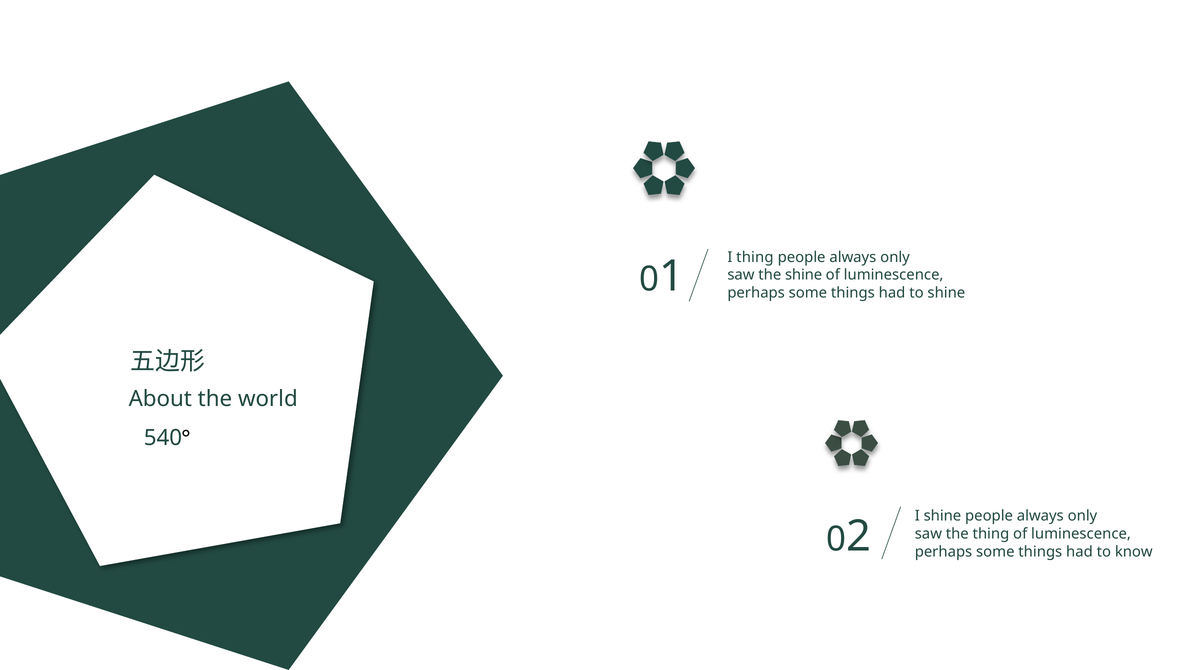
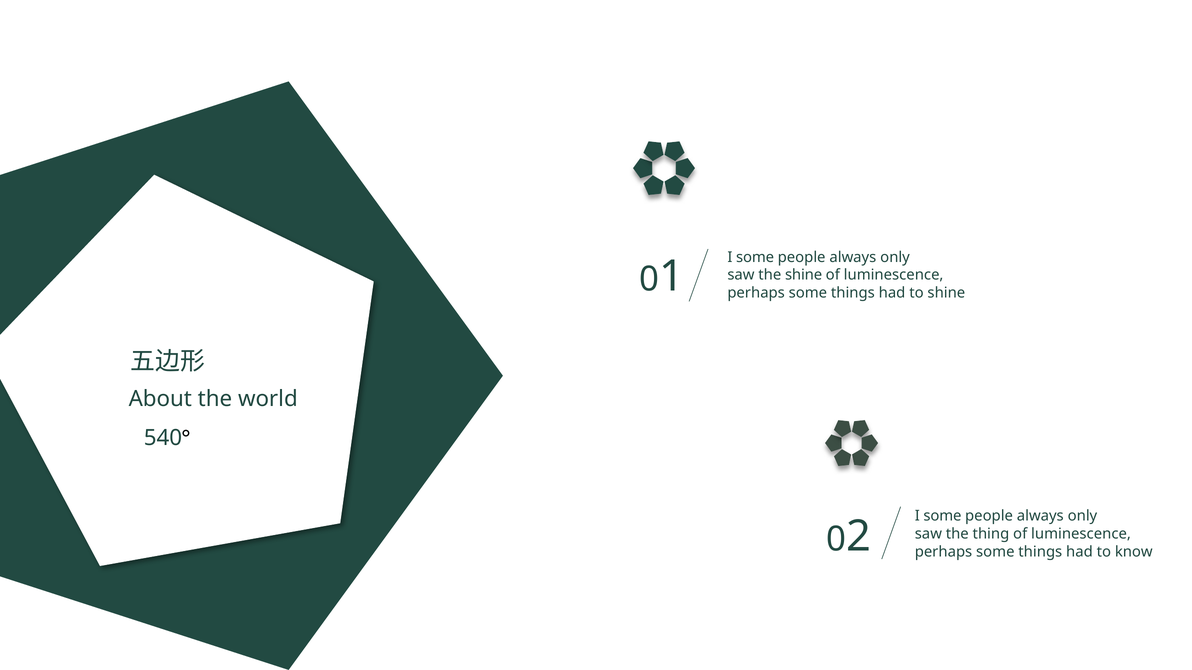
thing at (755, 257): thing -> some
shine at (942, 516): shine -> some
